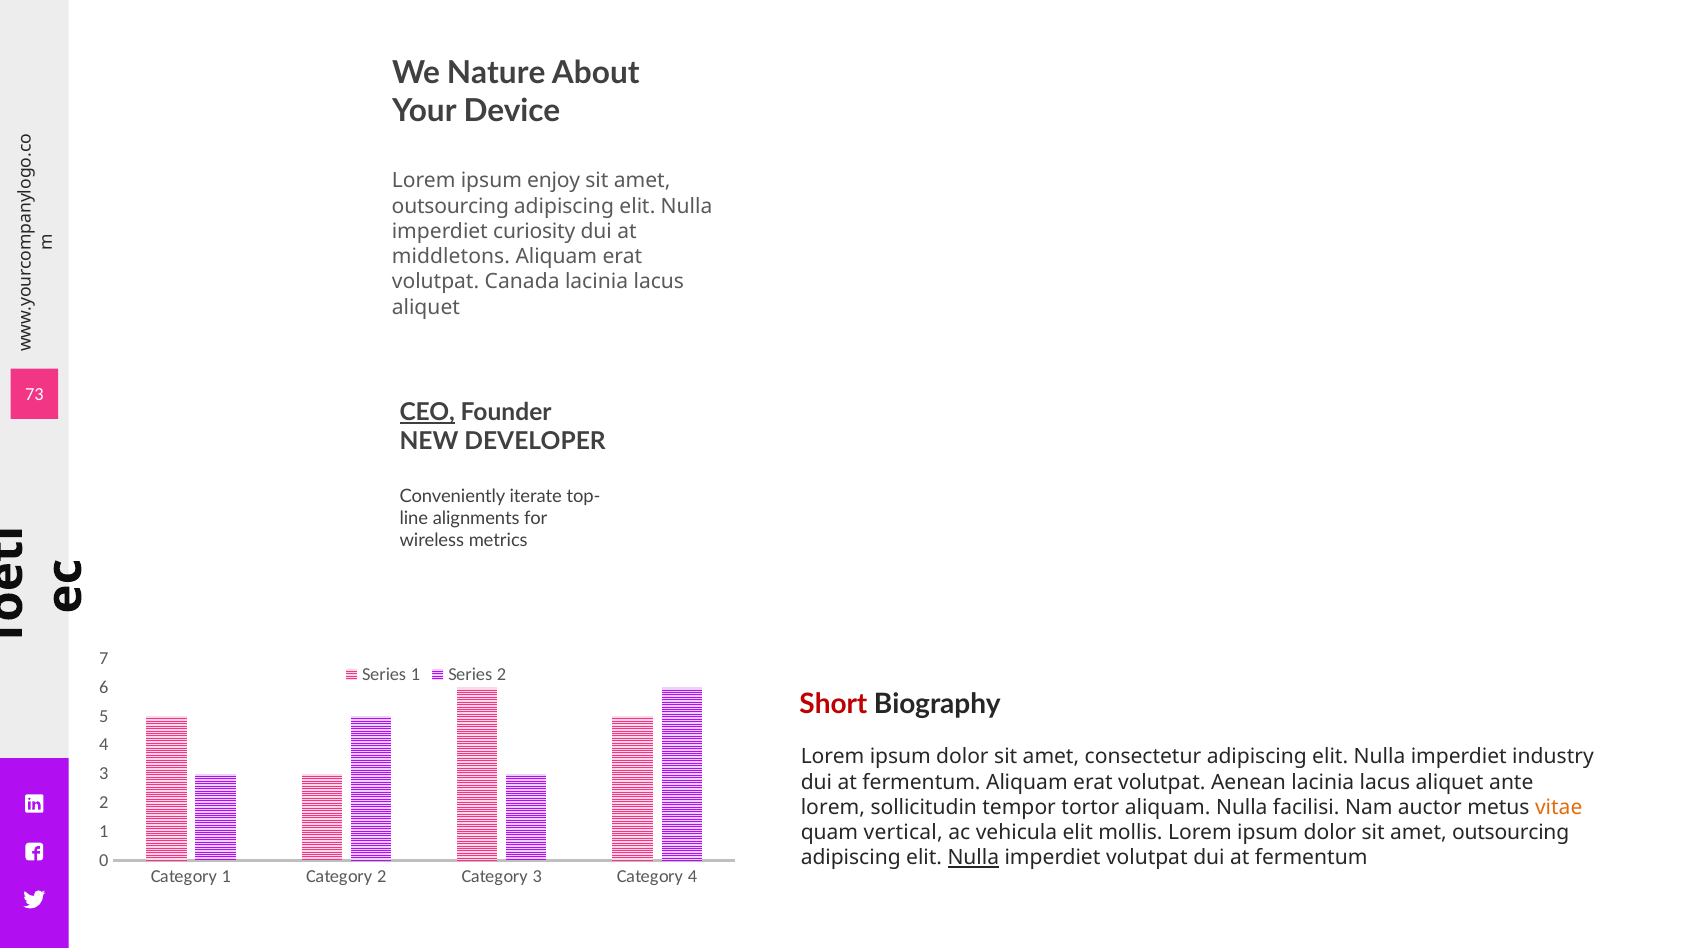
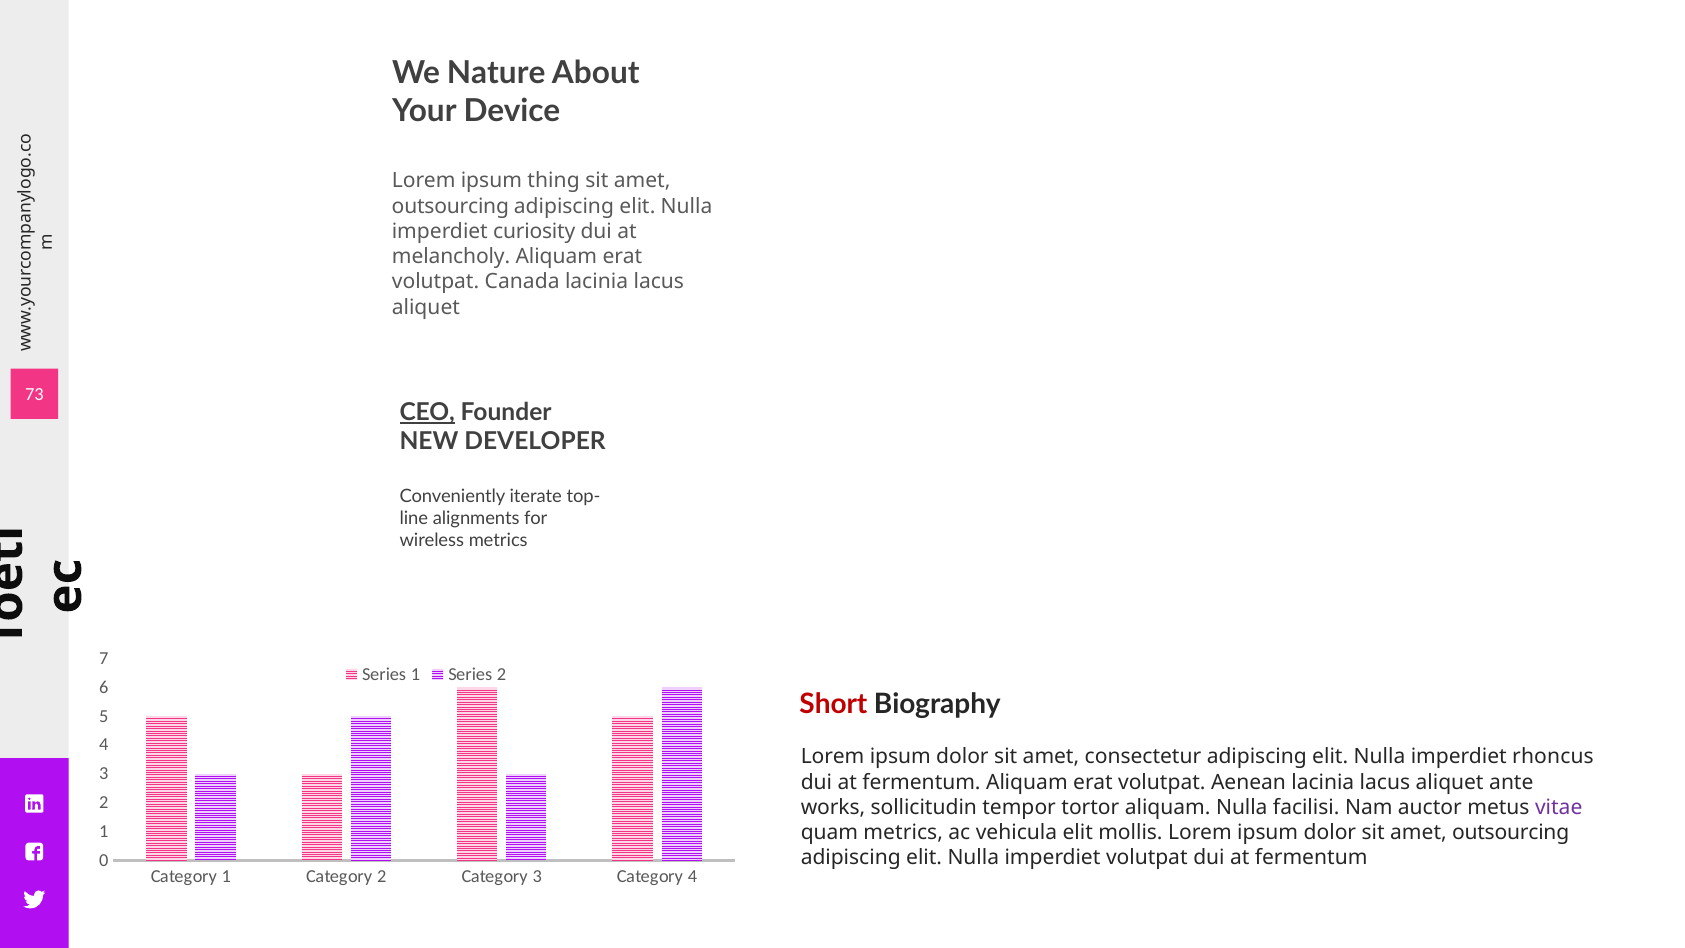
enjoy: enjoy -> thing
middletons: middletons -> melancholy
industry: industry -> rhoncus
lorem at (833, 807): lorem -> works
vitae colour: orange -> purple
quam vertical: vertical -> metrics
Nulla at (973, 858) underline: present -> none
